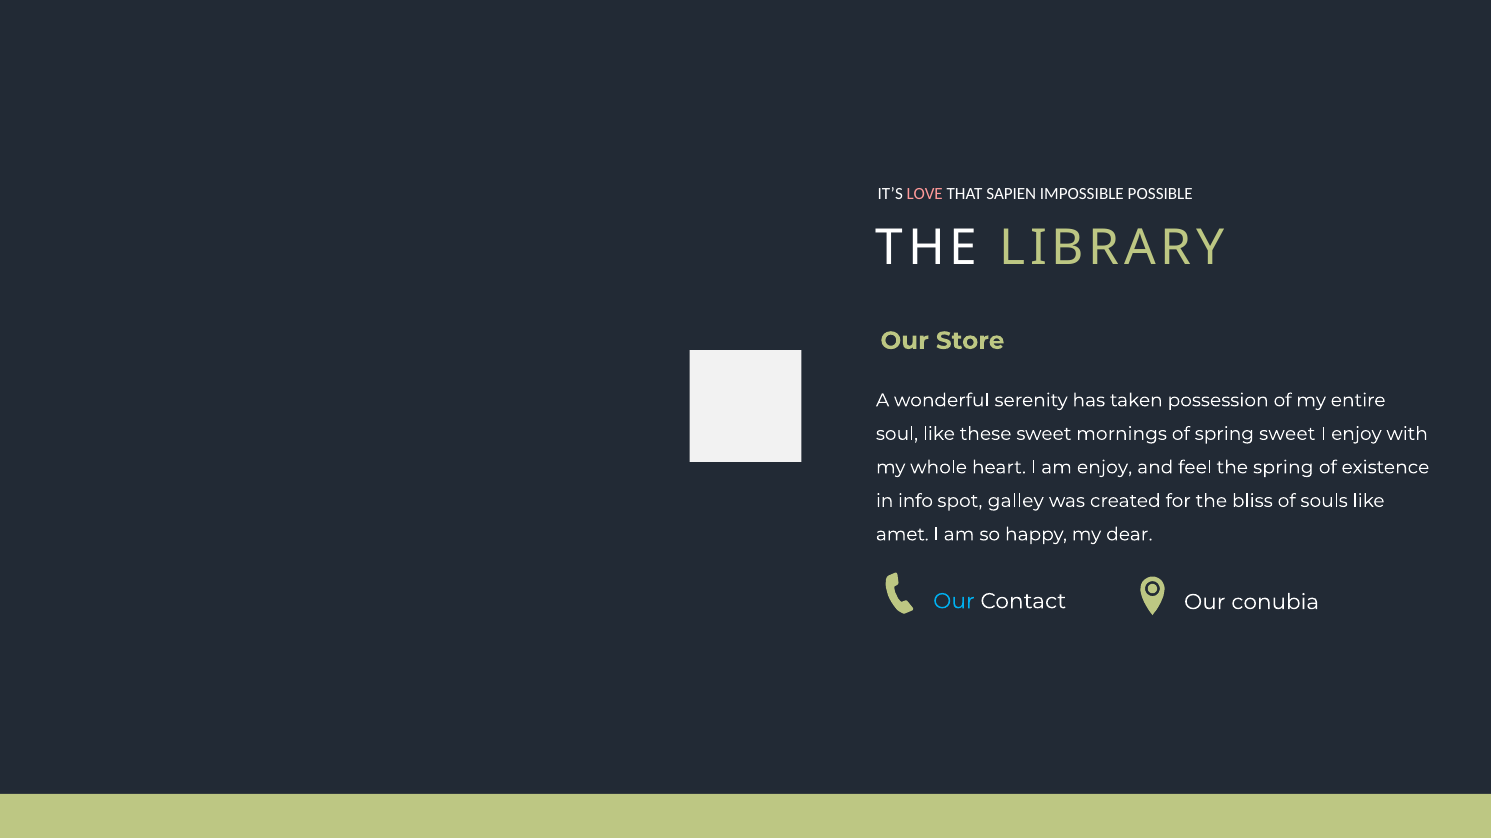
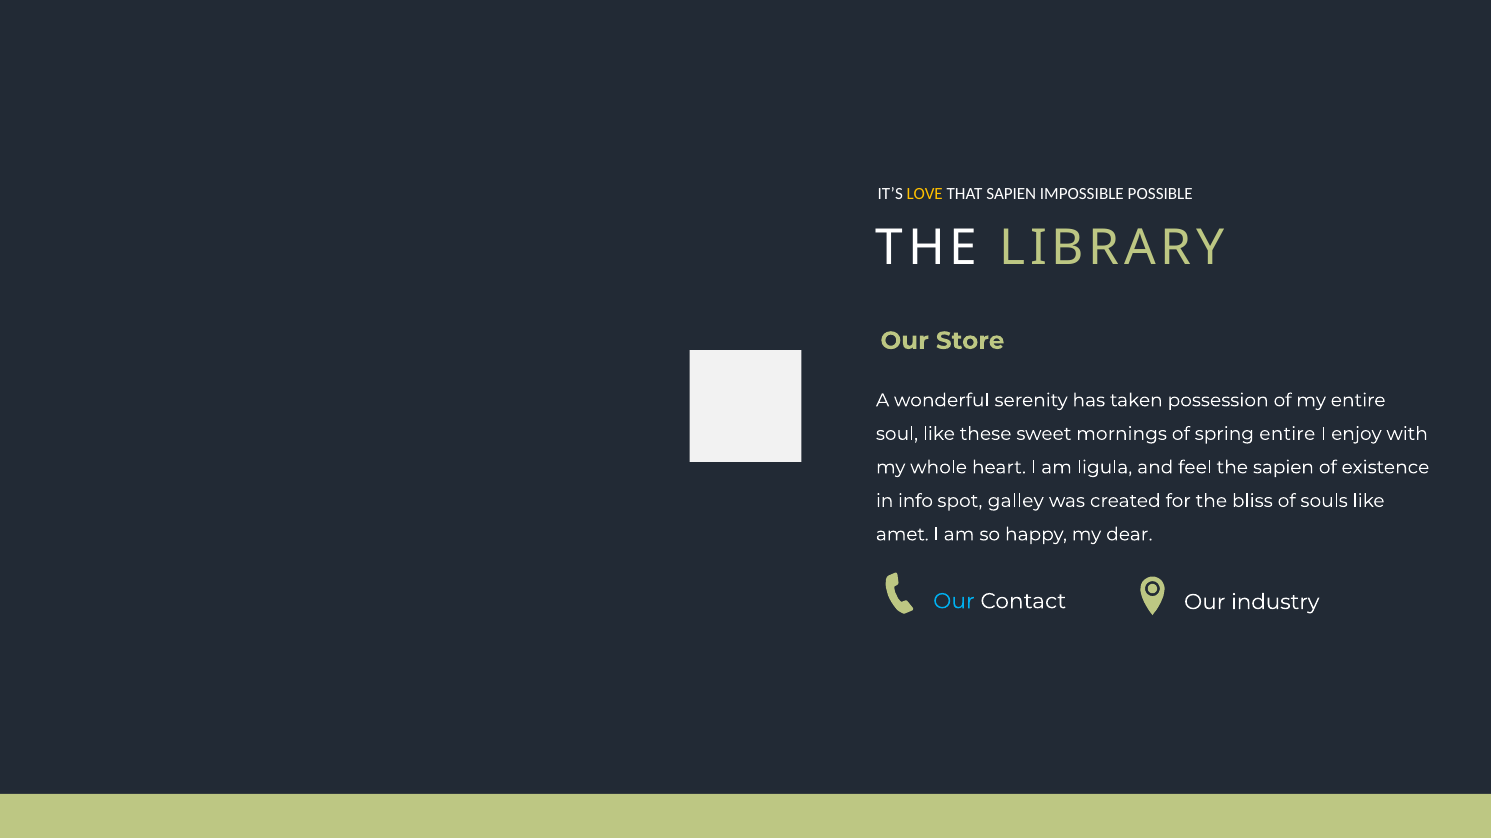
LOVE colour: pink -> yellow
spring sweet: sweet -> entire
am enjoy: enjoy -> ligula
the spring: spring -> sapien
conubia: conubia -> industry
